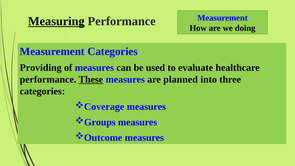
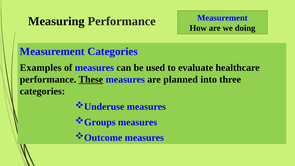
Measuring underline: present -> none
Providing: Providing -> Examples
Coverage: Coverage -> Underuse
